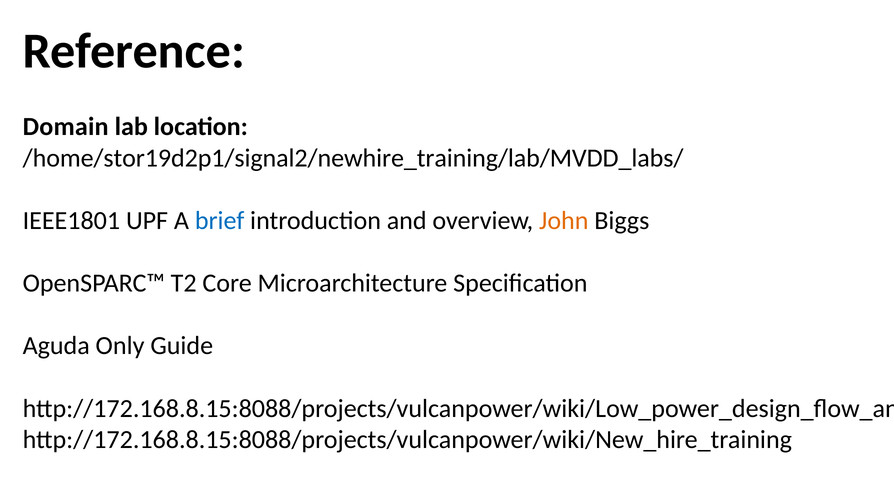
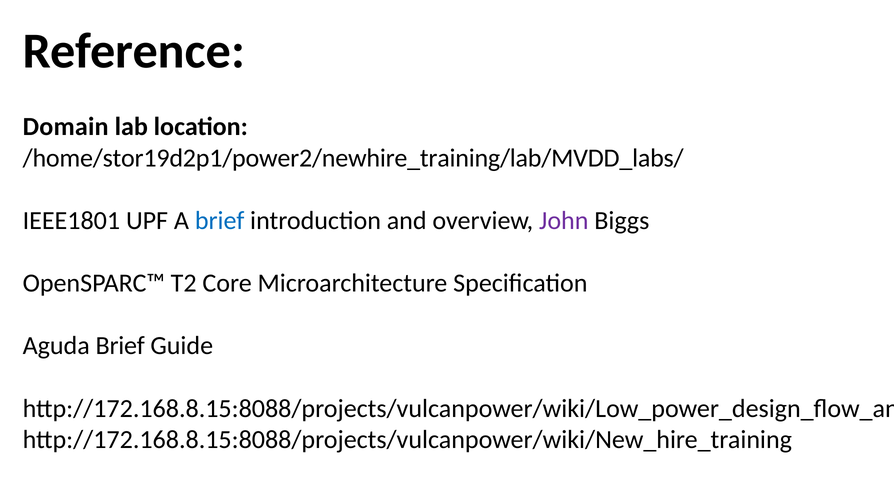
/home/stor19d2p1/signal2/newhire_training/lab/MVDD_labs/: /home/stor19d2p1/signal2/newhire_training/lab/MVDD_labs/ -> /home/stor19d2p1/power2/newhire_training/lab/MVDD_labs/
John colour: orange -> purple
Aguda Only: Only -> Brief
